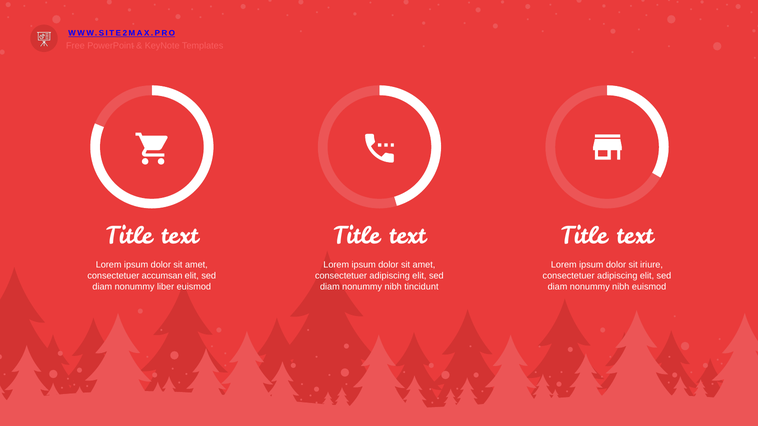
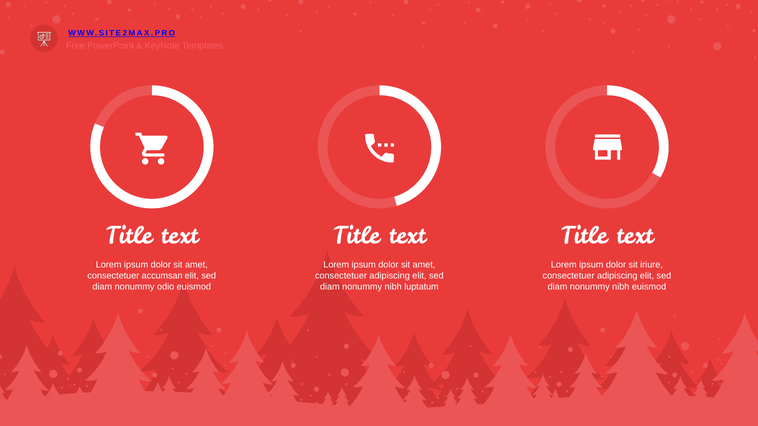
liber: liber -> odio
tincidunt: tincidunt -> luptatum
